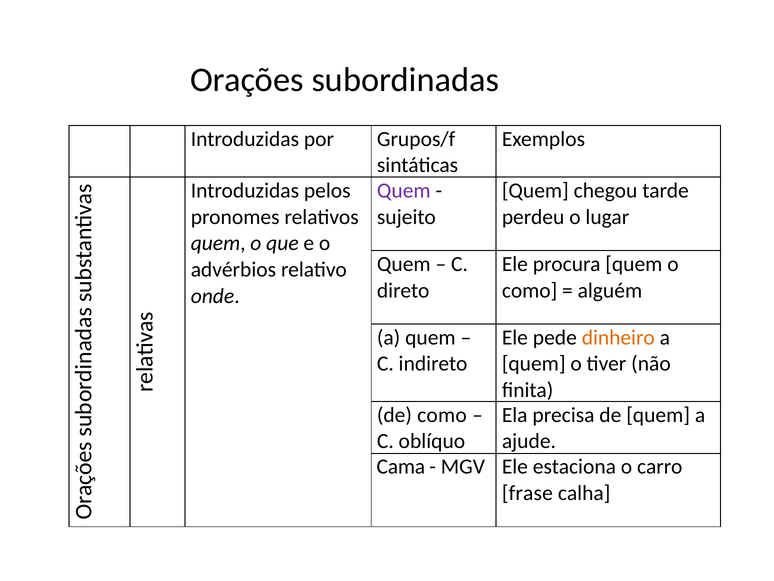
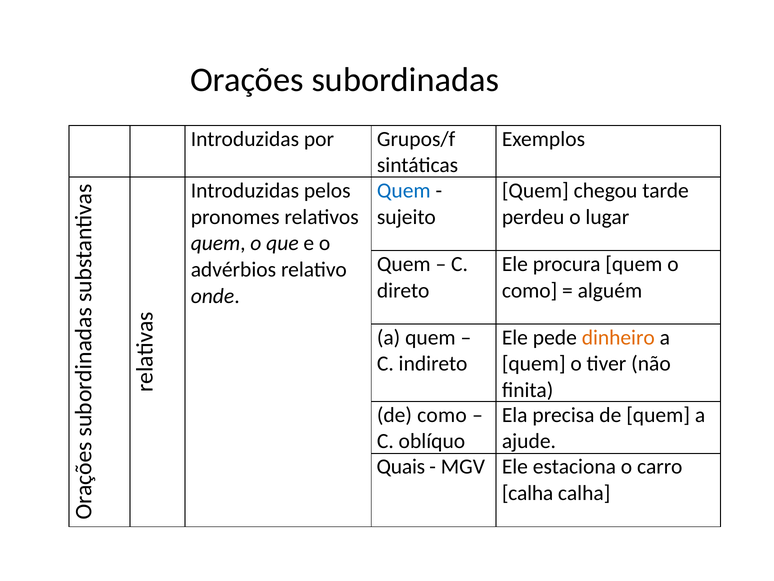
Quem at (404, 190) colour: purple -> blue
Cama: Cama -> Quais
frase at (527, 493): frase -> calha
